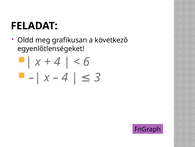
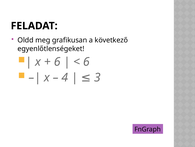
4 at (57, 62): 4 -> 6
